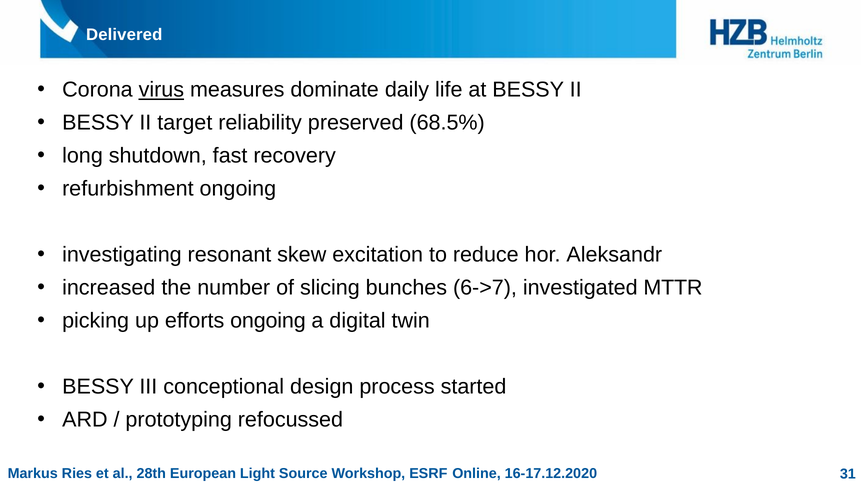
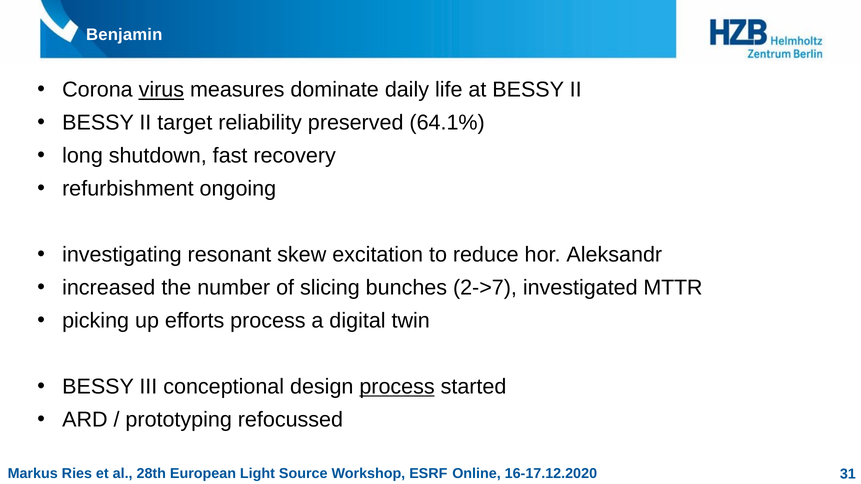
Delivered: Delivered -> Benjamin
68.5%: 68.5% -> 64.1%
6->7: 6->7 -> 2->7
efforts ongoing: ongoing -> process
process at (397, 387) underline: none -> present
